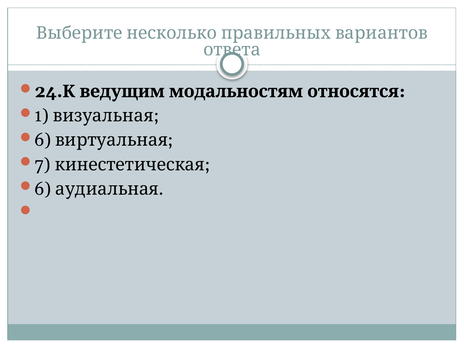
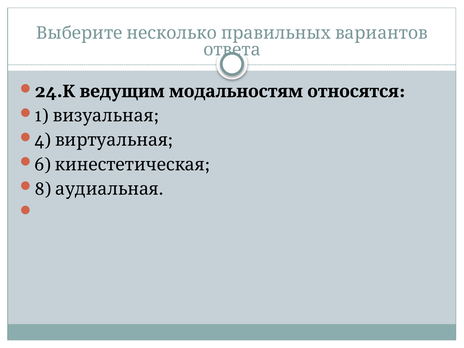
6 at (43, 140): 6 -> 4
7: 7 -> 6
6 at (43, 189): 6 -> 8
